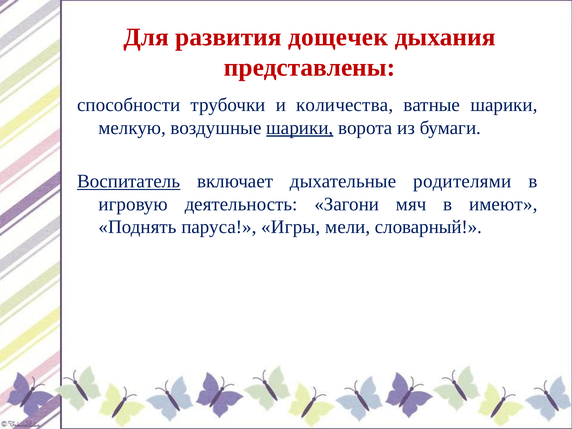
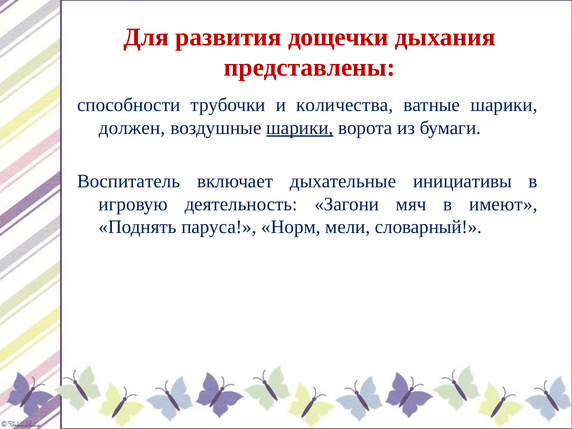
дощечек: дощечек -> дощечки
мелкую: мелкую -> должен
Воспитатель underline: present -> none
родителями: родителями -> инициативы
Игры: Игры -> Норм
